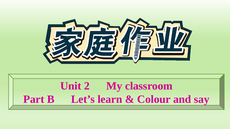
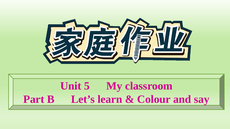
2: 2 -> 5
